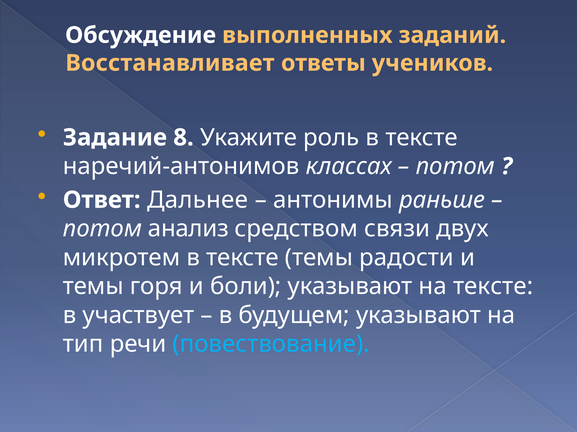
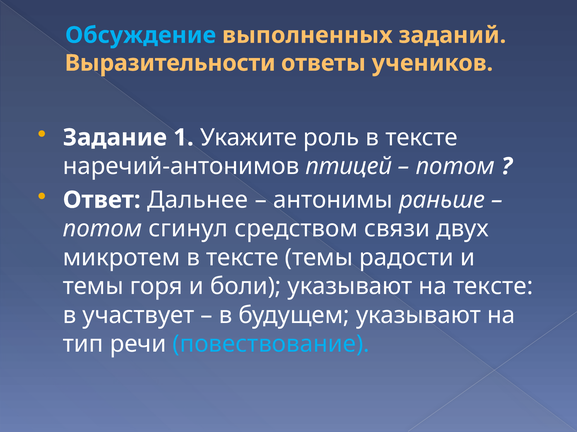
Обсуждение colour: white -> light blue
Восстанавливает: Восстанавливает -> Выразительности
8: 8 -> 1
классах: классах -> птицей
анализ: анализ -> сгинул
